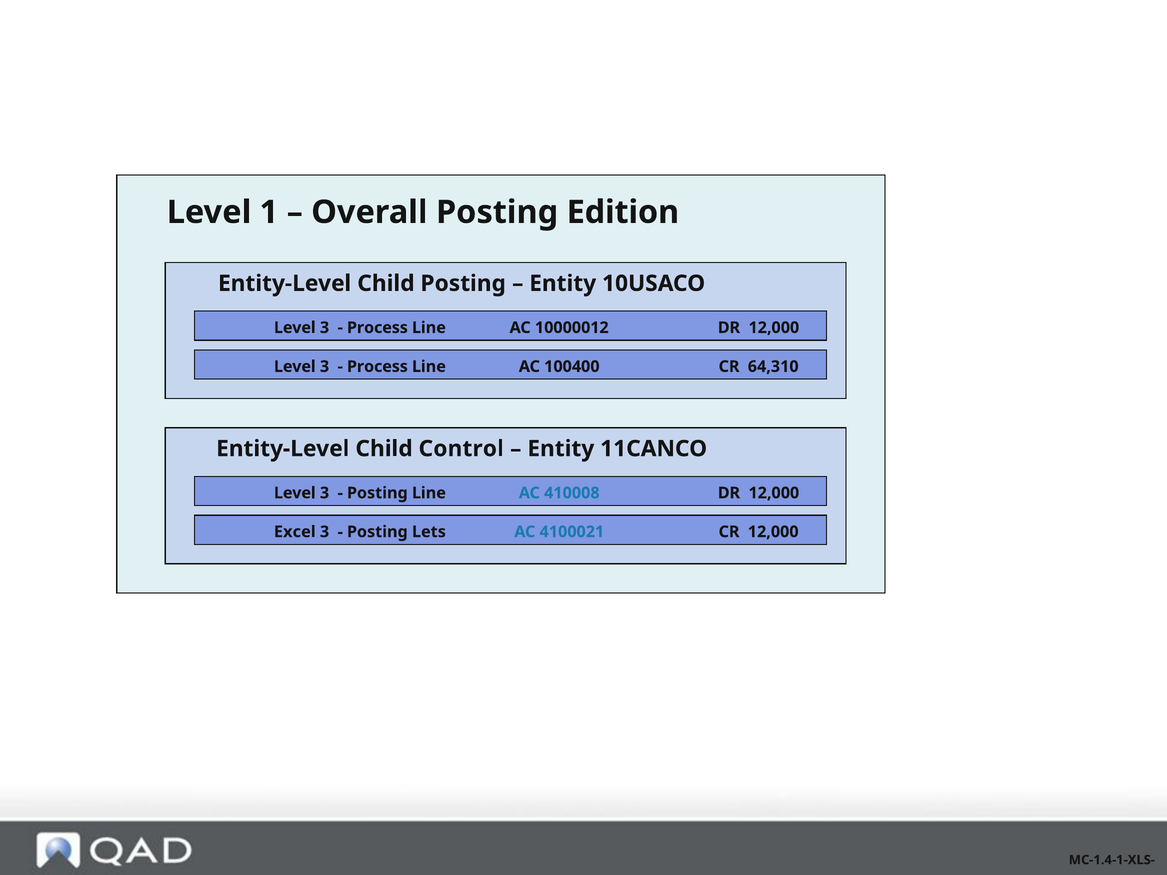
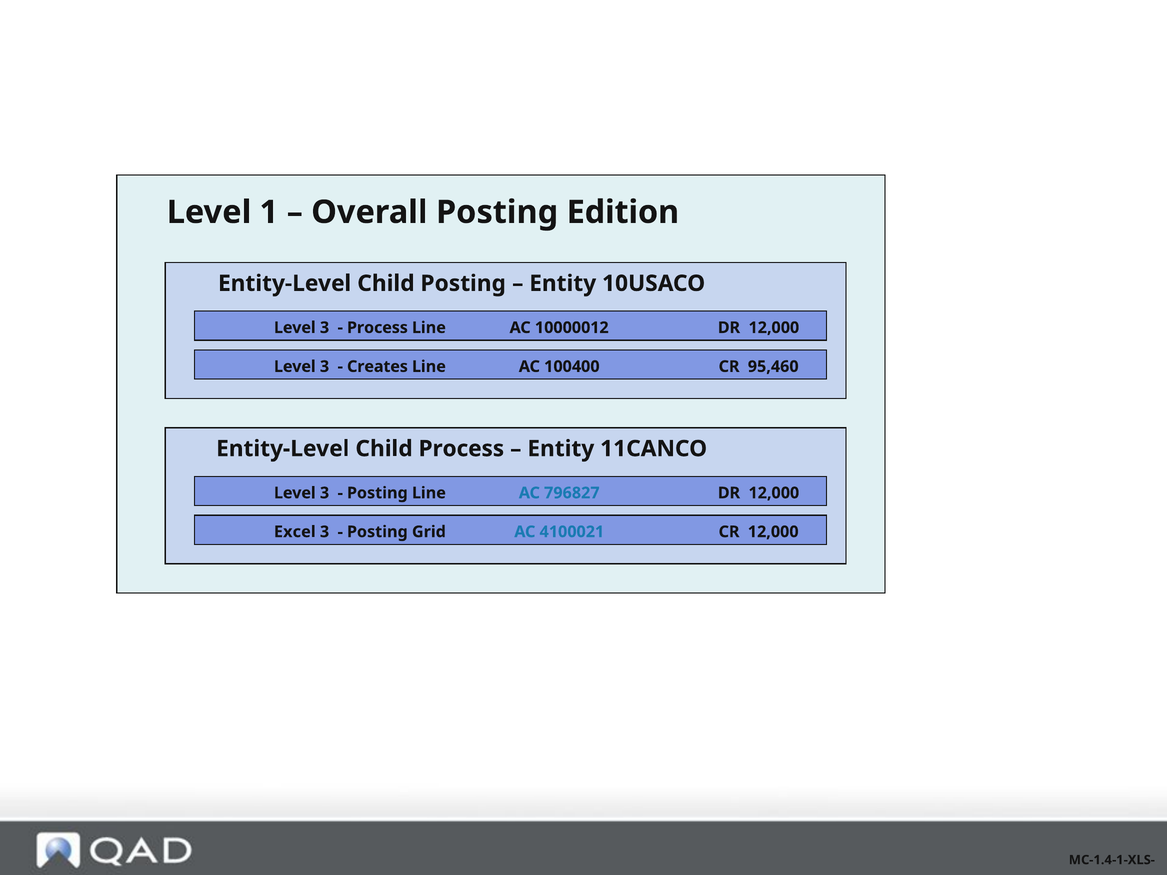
Process at (377, 367): Process -> Creates
64,310: 64,310 -> 95,460
Child Control: Control -> Process
410008: 410008 -> 796827
Lets: Lets -> Grid
